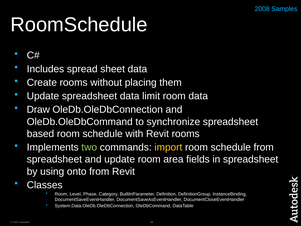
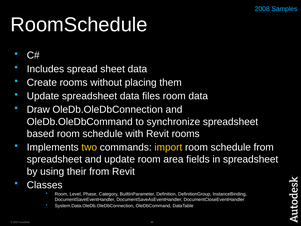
limit: limit -> files
two colour: light green -> yellow
onto: onto -> their
